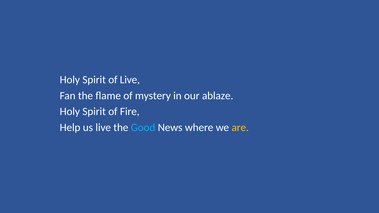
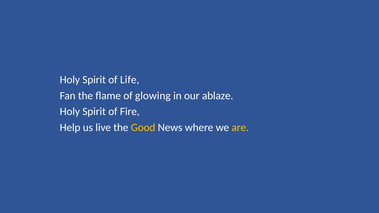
of Live: Live -> Life
mystery: mystery -> glowing
Good colour: light blue -> yellow
